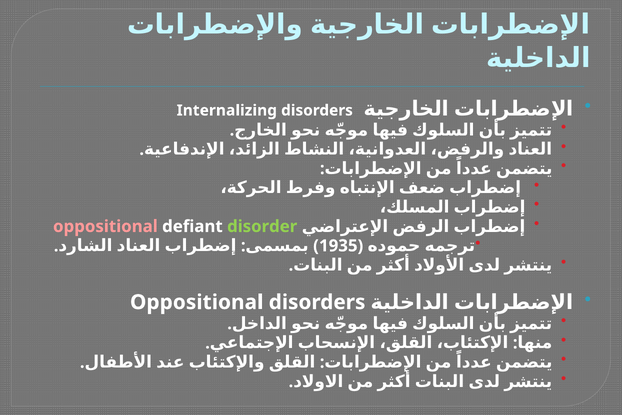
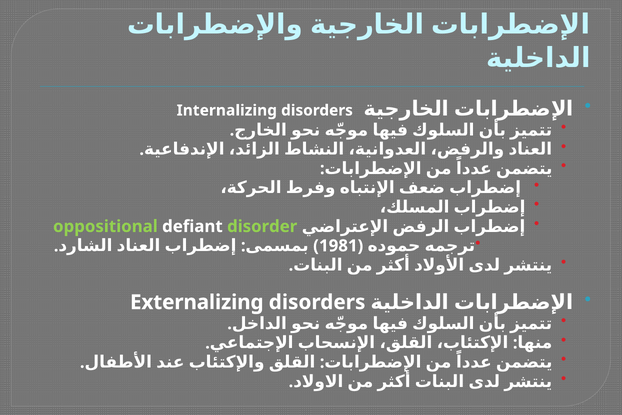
oppositional at (105, 226) colour: pink -> light green
1935: 1935 -> 1981
Oppositional at (197, 302): Oppositional -> Externalizing
